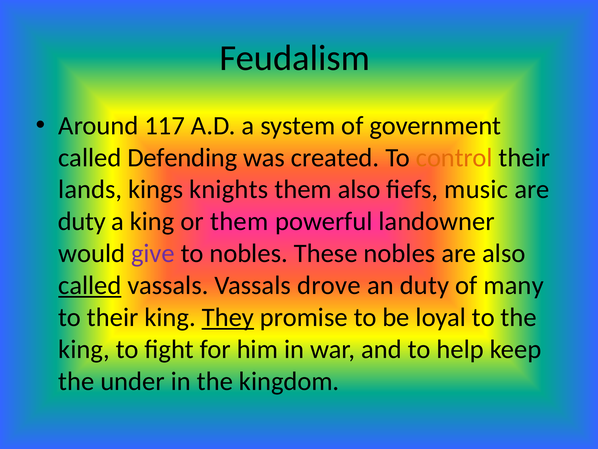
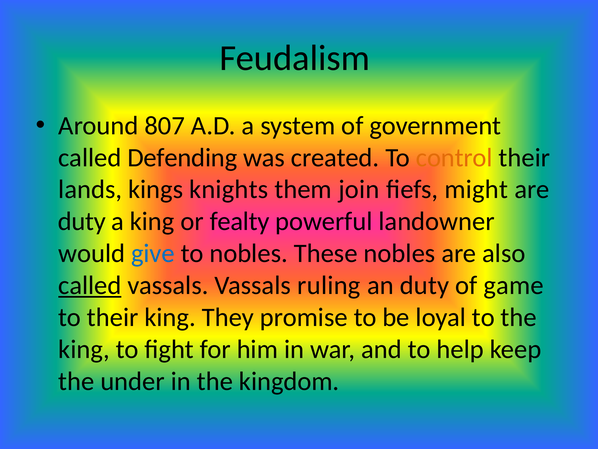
117: 117 -> 807
them also: also -> join
music: music -> might
or them: them -> fealty
give colour: purple -> blue
drove: drove -> ruling
many: many -> game
They underline: present -> none
